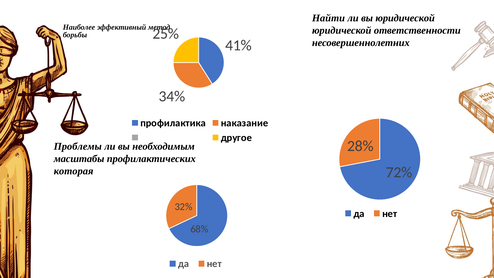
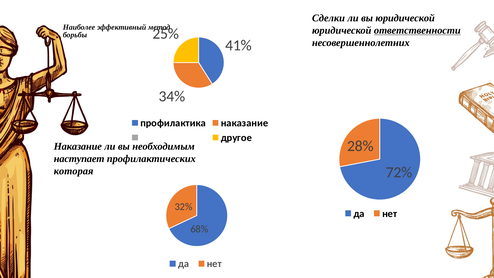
Найти: Найти -> Сделки
ответственности underline: none -> present
Проблемы at (78, 146): Проблемы -> Наказание
масштабы: масштабы -> наступает
